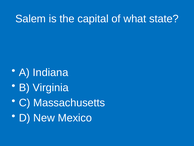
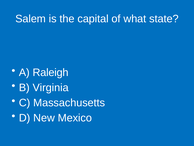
Indiana: Indiana -> Raleigh
